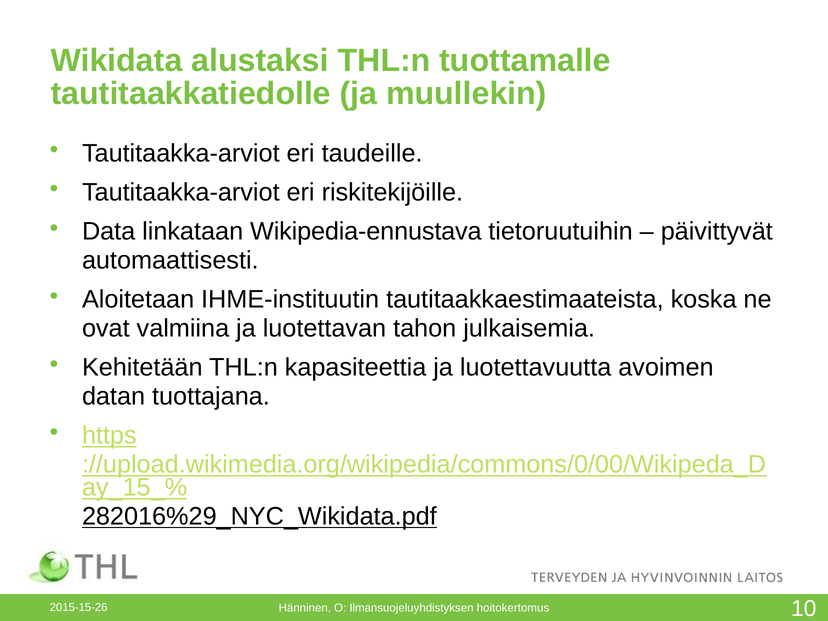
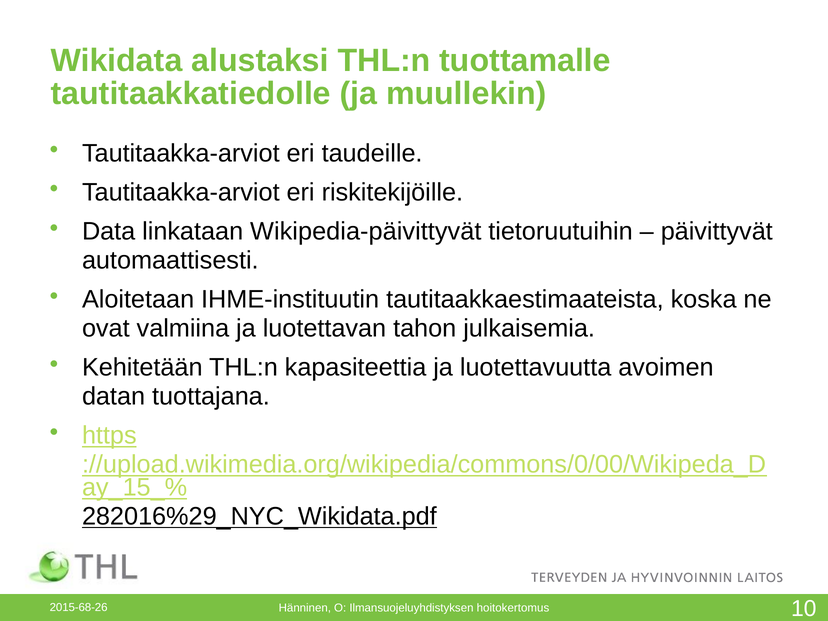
Wikipedia-ennustava: Wikipedia-ennustava -> Wikipedia-päivittyvät
2015-15-26: 2015-15-26 -> 2015-68-26
